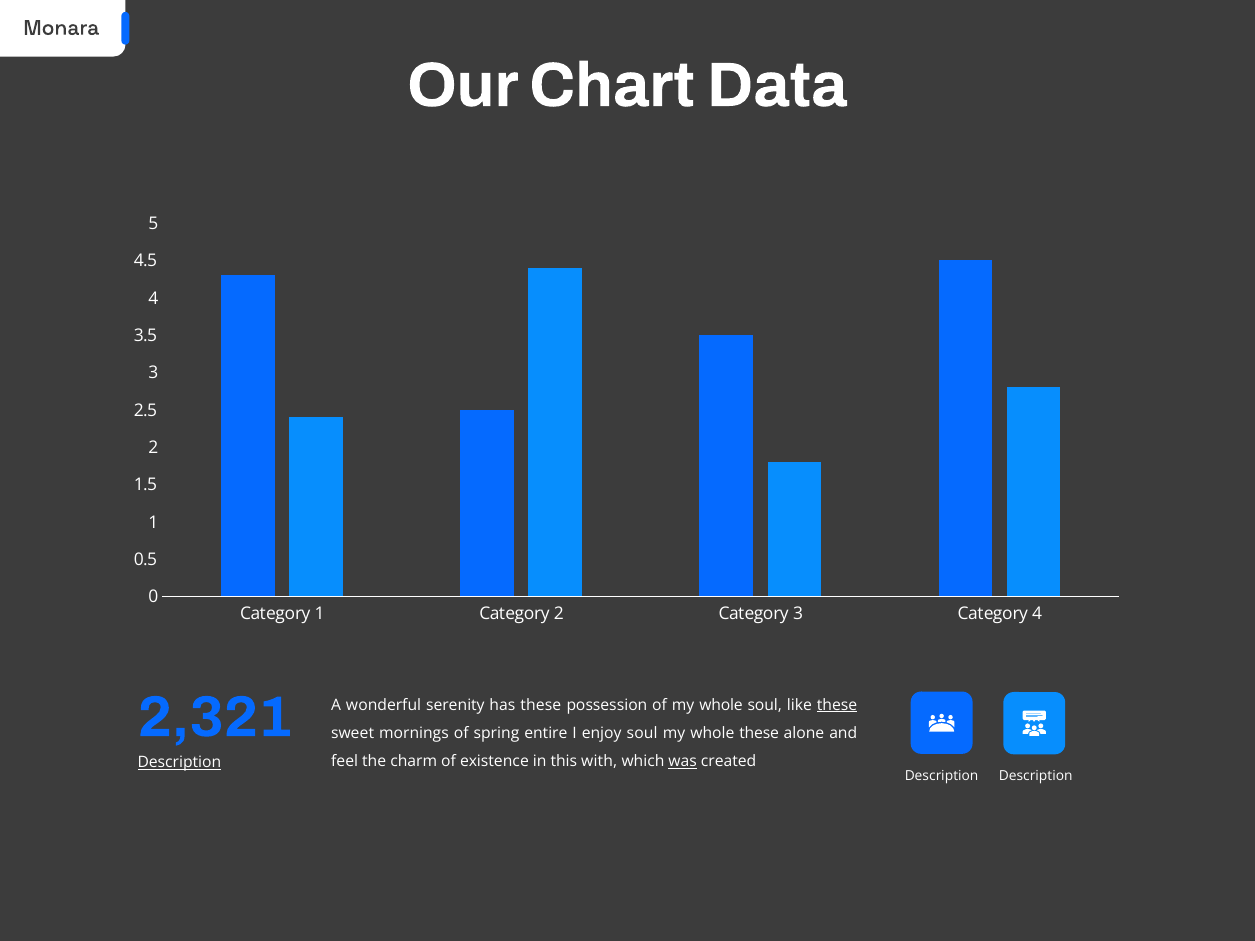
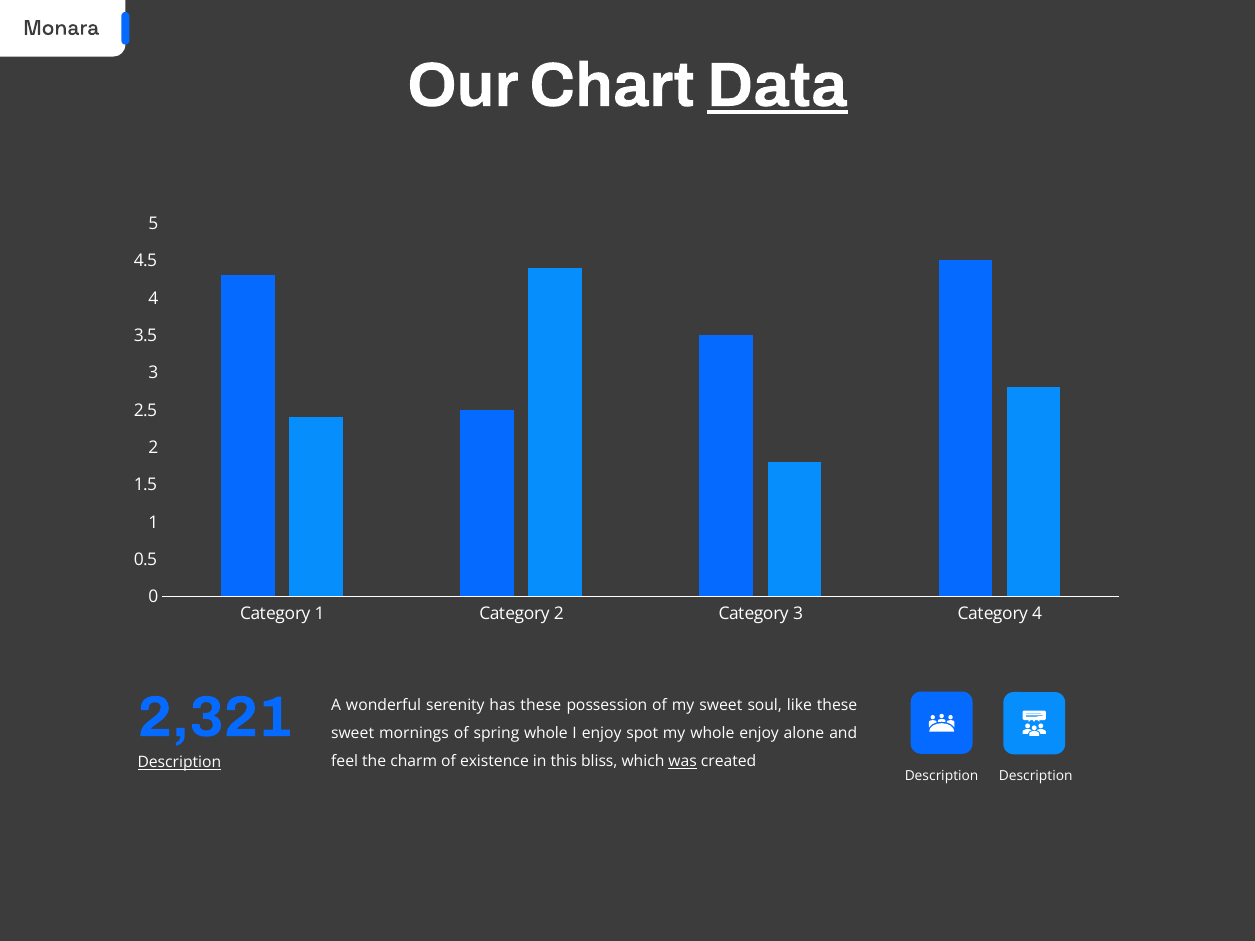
Data underline: none -> present
of my whole: whole -> sweet
these at (837, 705) underline: present -> none
spring entire: entire -> whole
enjoy soul: soul -> spot
whole these: these -> enjoy
with: with -> bliss
